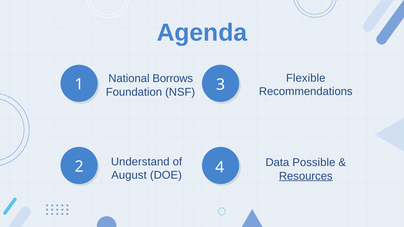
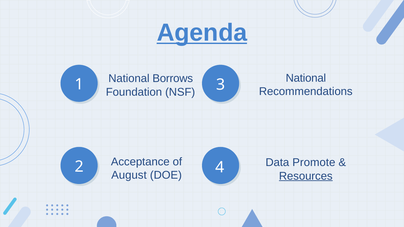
Agenda underline: none -> present
Flexible at (306, 78): Flexible -> National
Understand: Understand -> Acceptance
Possible: Possible -> Promote
